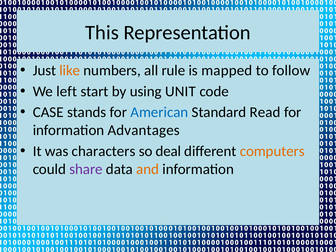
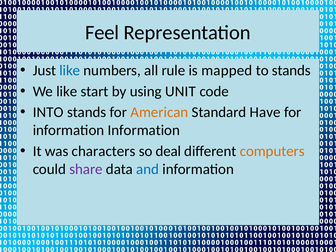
This: This -> Feel
like at (70, 70) colour: orange -> blue
to follow: follow -> stands
We left: left -> like
CASE: CASE -> INTO
American colour: blue -> orange
Read: Read -> Have
information Advantages: Advantages -> Information
and colour: orange -> blue
